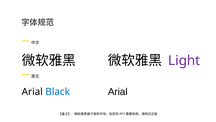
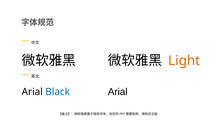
Light colour: purple -> orange
